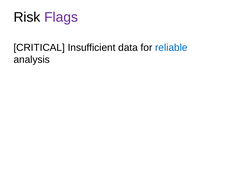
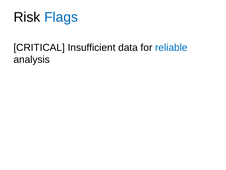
Flags colour: purple -> blue
